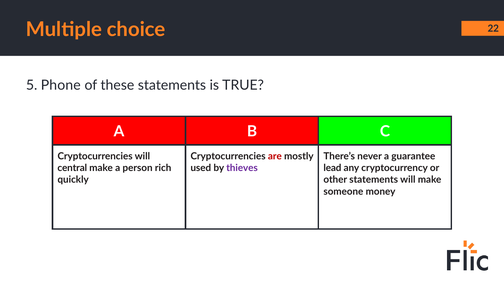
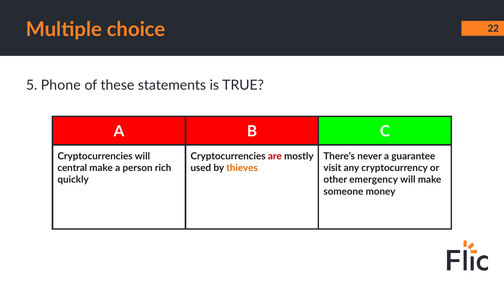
thieves colour: purple -> orange
lead: lead -> visit
other statements: statements -> emergency
